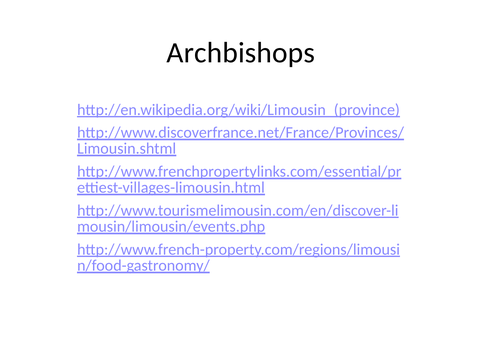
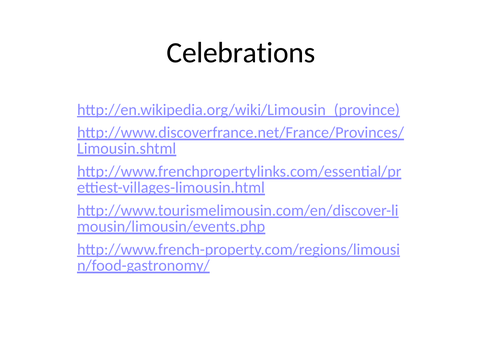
Archbishops: Archbishops -> Celebrations
